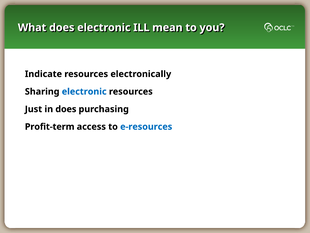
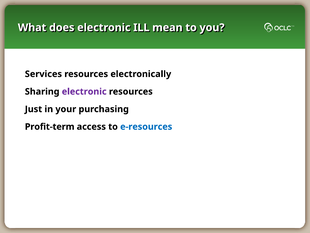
Indicate: Indicate -> Services
electronic at (84, 91) colour: blue -> purple
in does: does -> your
